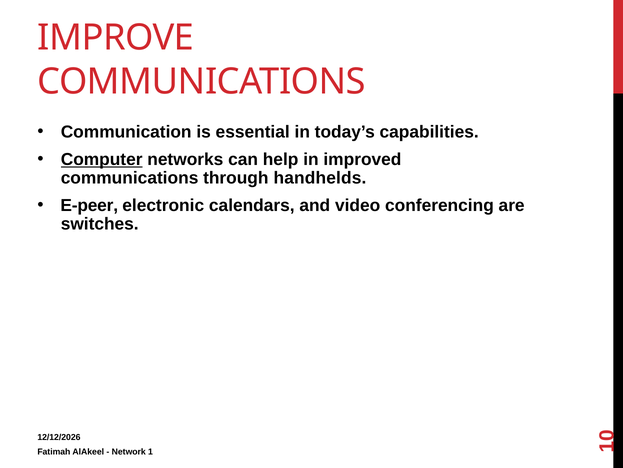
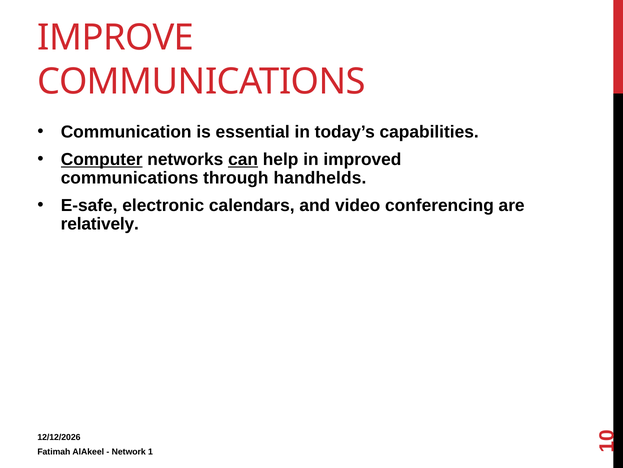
can underline: none -> present
E-peer: E-peer -> E-safe
switches: switches -> relatively
